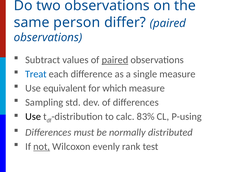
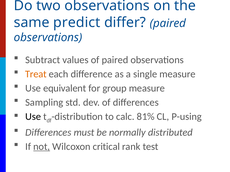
person: person -> predict
paired at (115, 60) underline: present -> none
Treat colour: blue -> orange
which: which -> group
83%: 83% -> 81%
evenly: evenly -> critical
